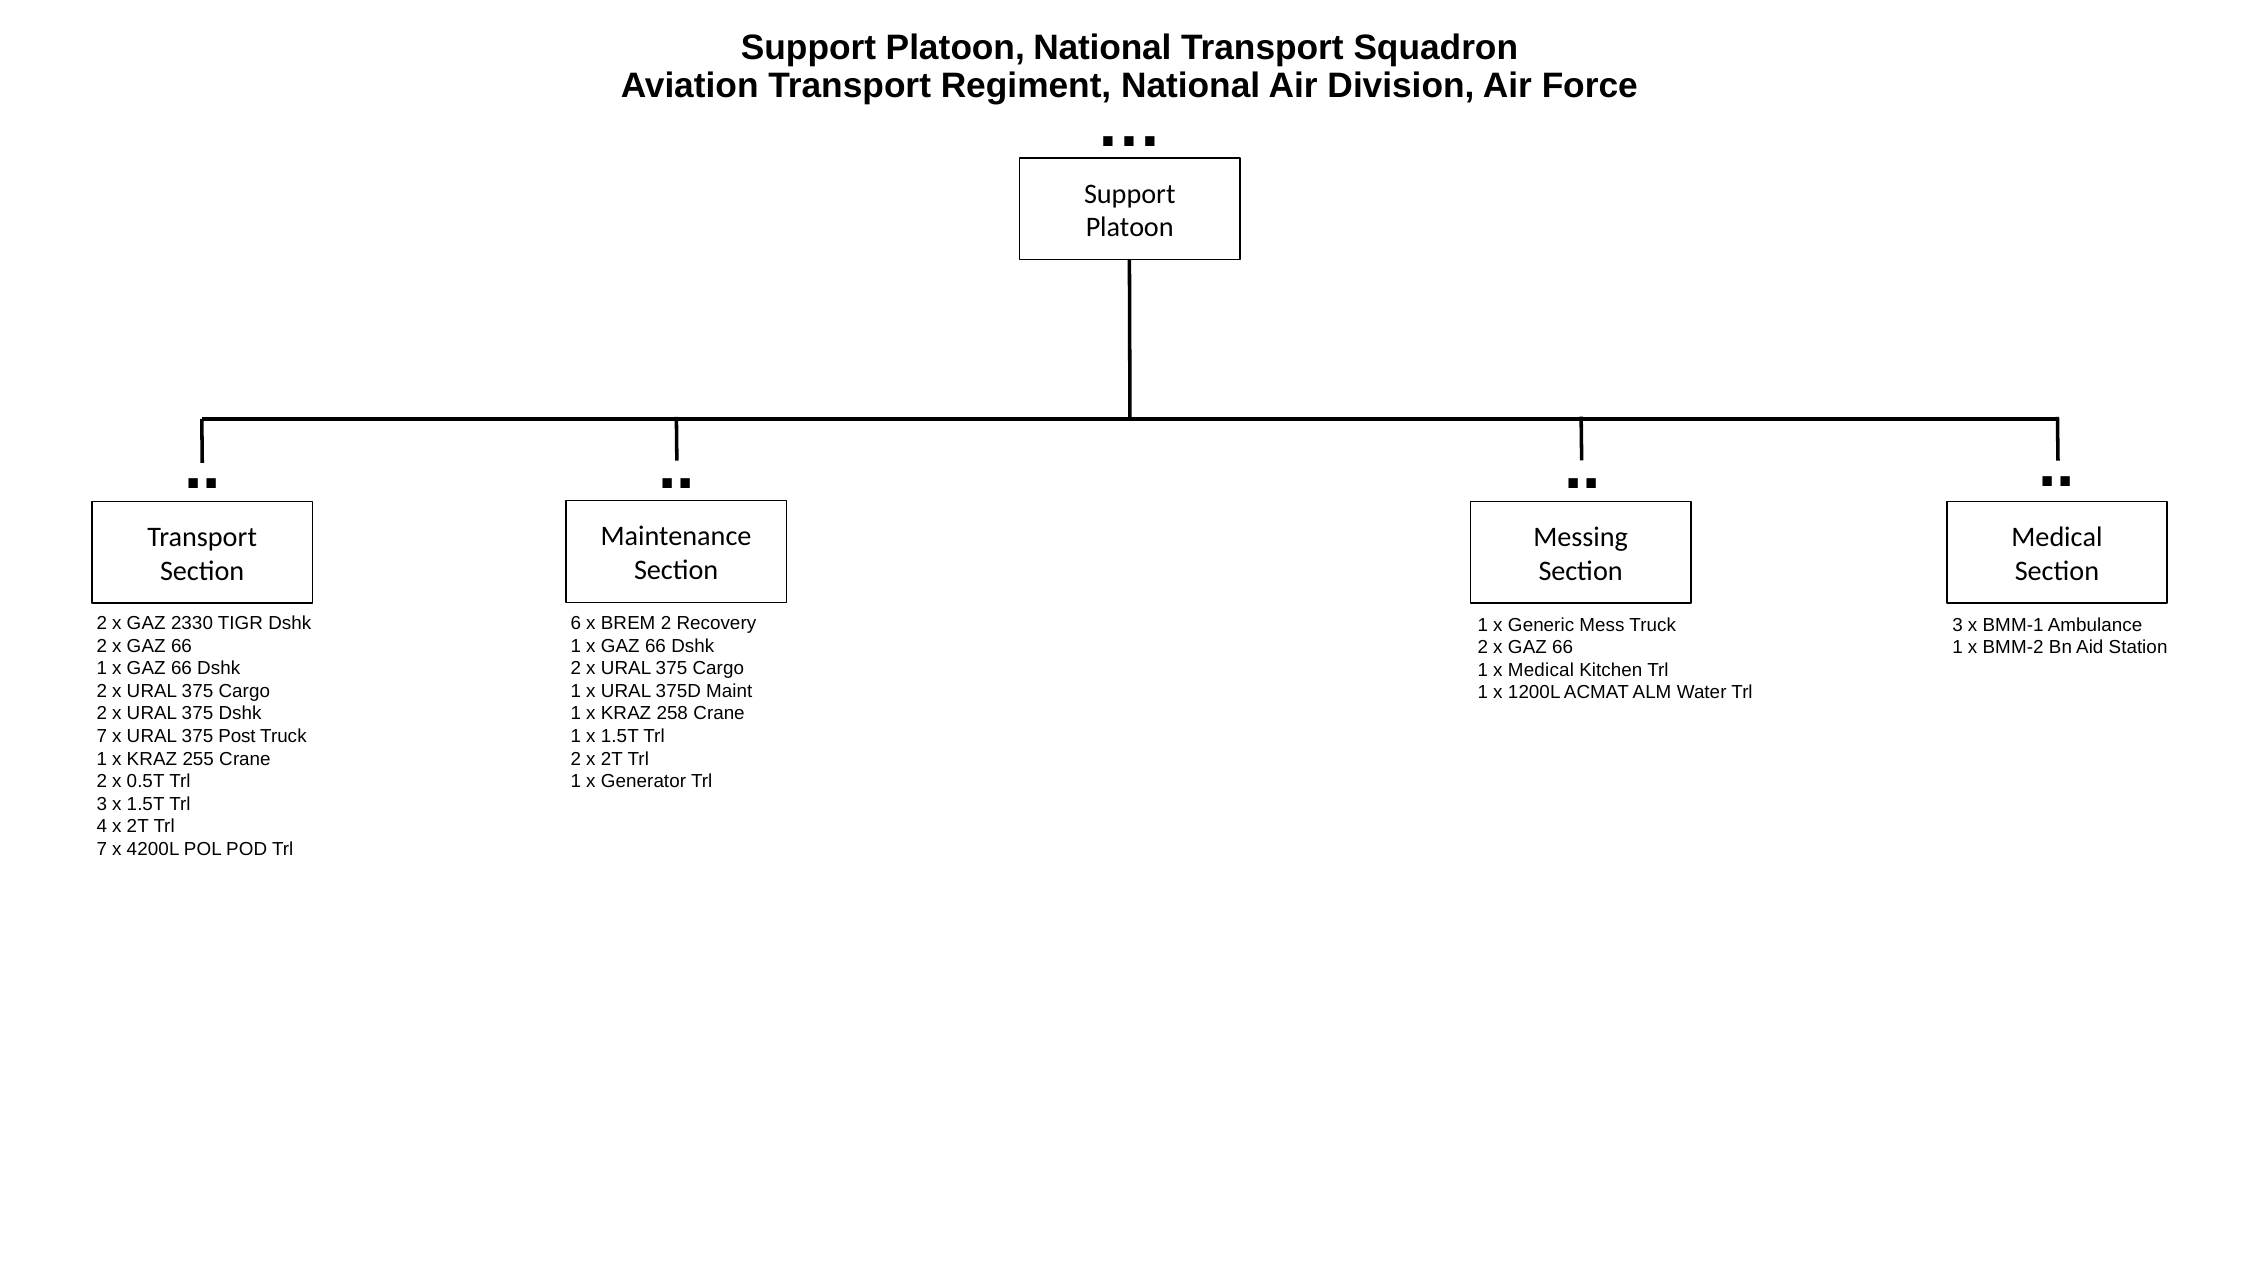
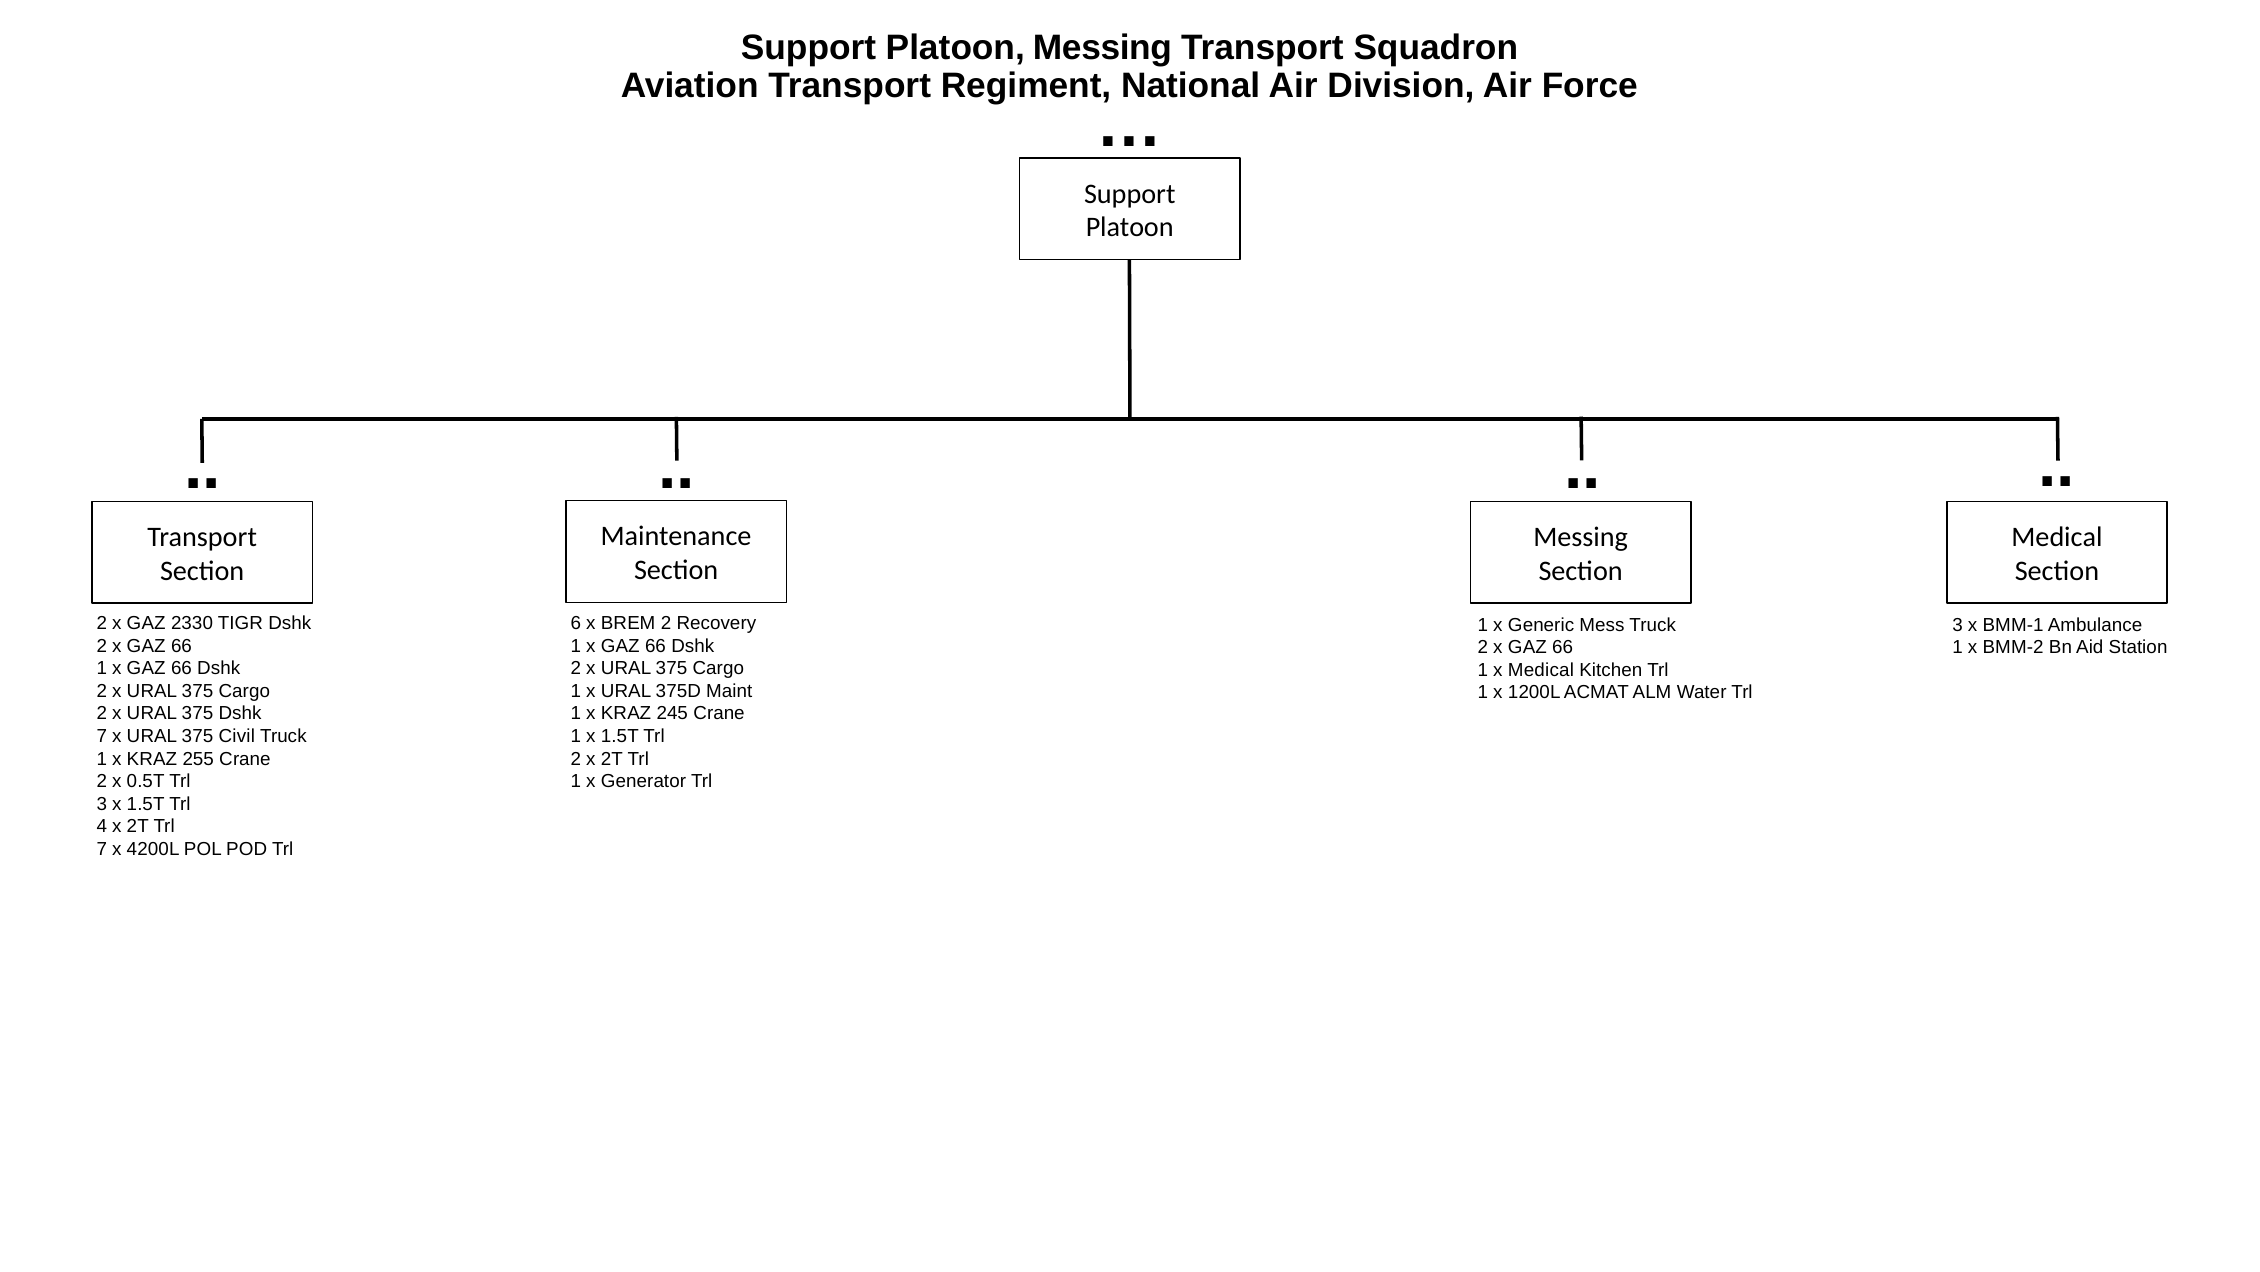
Platoon National: National -> Messing
258: 258 -> 245
Post: Post -> Civil
